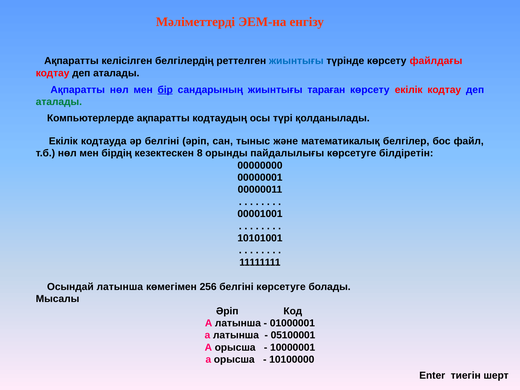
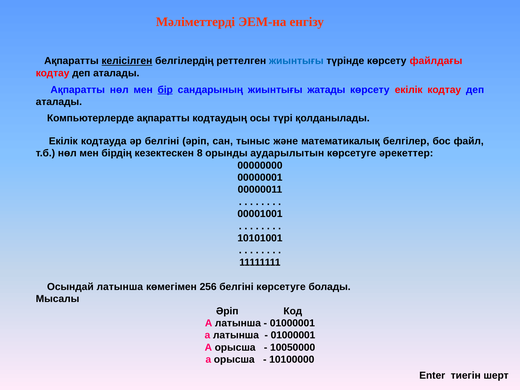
келісілген underline: none -> present
тараған: тараған -> жатады
аталады at (59, 102) colour: green -> black
пайдалылығы: пайдалылығы -> аударылытын
білдіретін: білдіретін -> әрекеттер
05100001 at (293, 335): 05100001 -> 01000001
10000001: 10000001 -> 10050000
